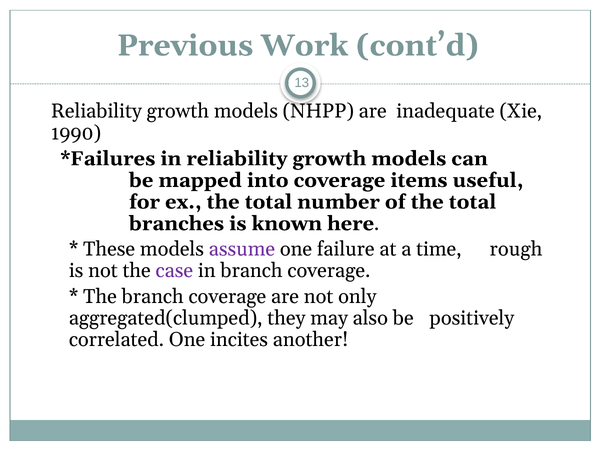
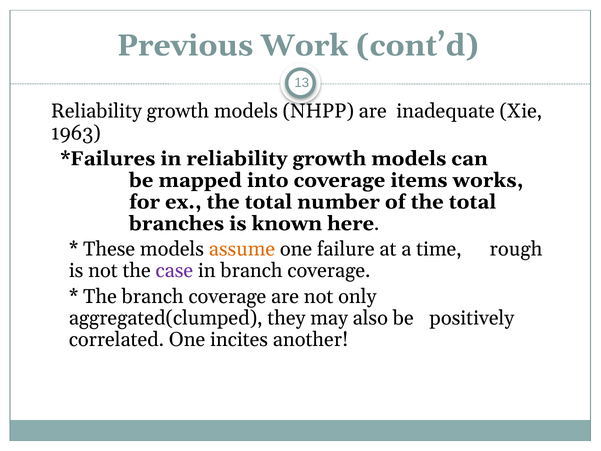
1990: 1990 -> 1963
useful: useful -> works
assume colour: purple -> orange
